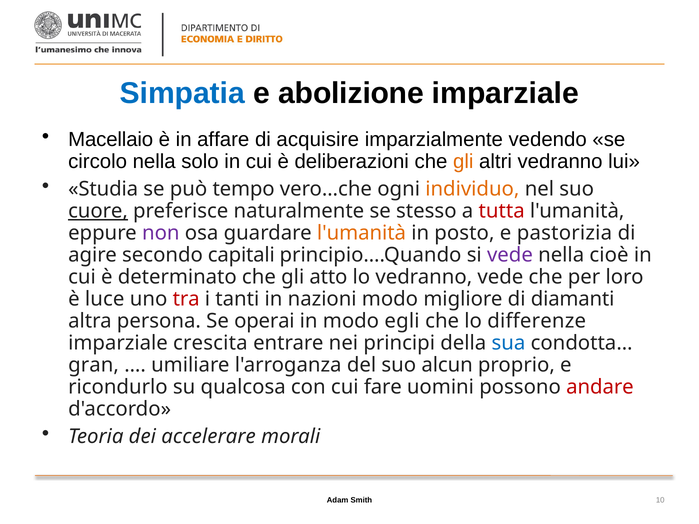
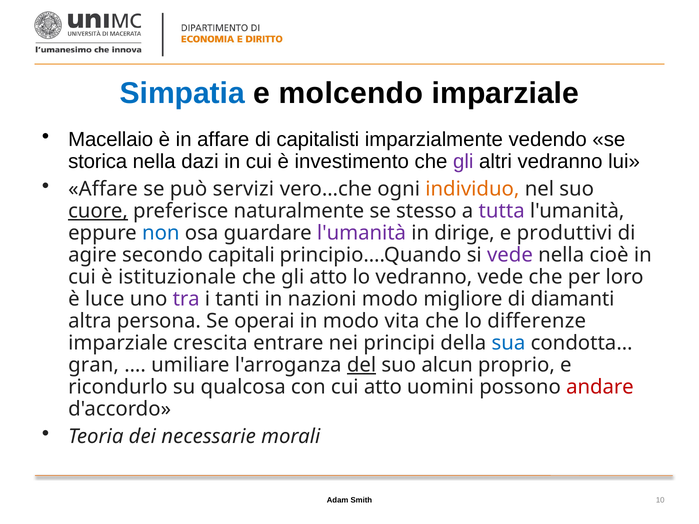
abolizione: abolizione -> molcendo
acquisire: acquisire -> capitalisti
circolo: circolo -> storica
solo: solo -> dazi
deliberazioni: deliberazioni -> investimento
gli at (463, 161) colour: orange -> purple
Studia at (103, 189): Studia -> Affare
tempo: tempo -> servizi
tutta colour: red -> purple
non colour: purple -> blue
l'umanità at (362, 233) colour: orange -> purple
posto: posto -> dirige
pastorizia: pastorizia -> produttivi
determinato: determinato -> istituzionale
tra colour: red -> purple
egli: egli -> vita
del underline: none -> present
cui fare: fare -> atto
accelerare: accelerare -> necessarie
